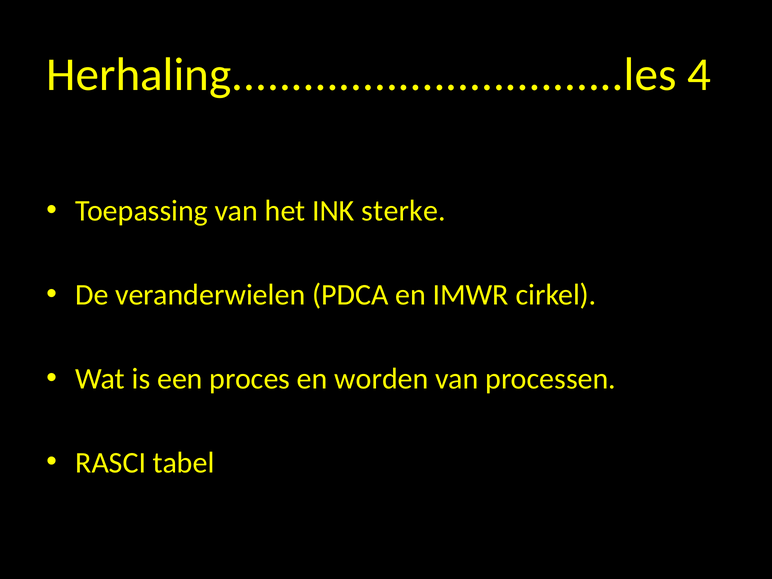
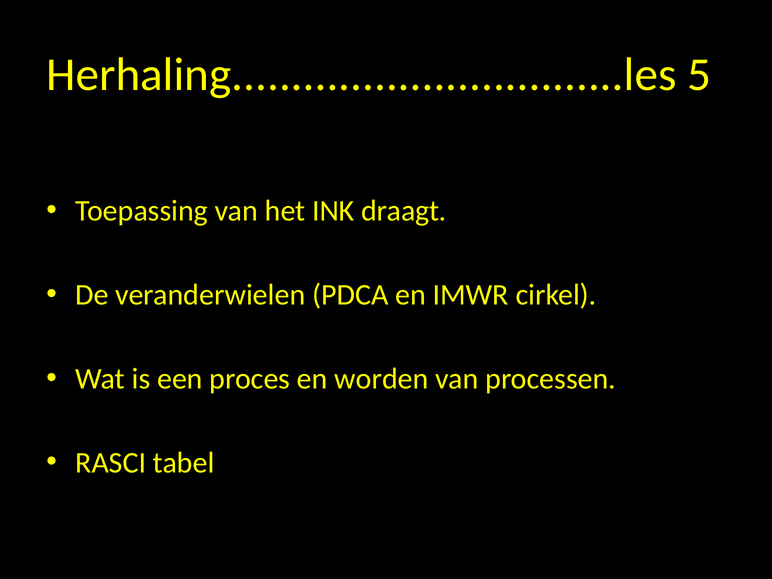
4: 4 -> 5
sterke: sterke -> draagt
